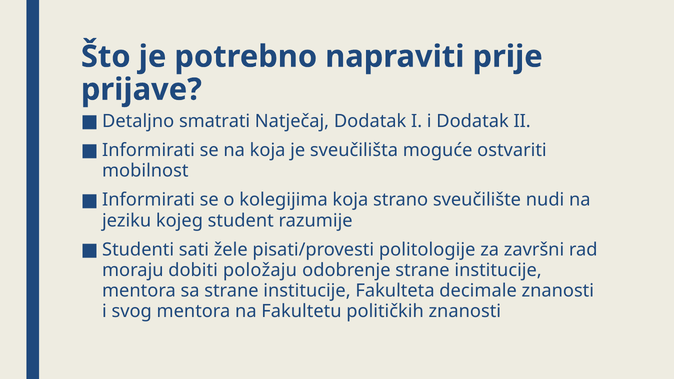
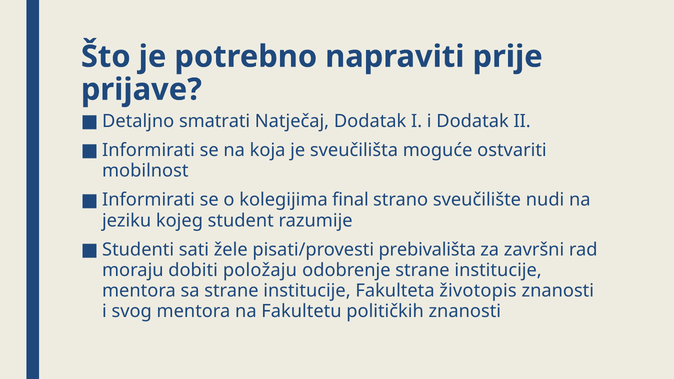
kolegijima koja: koja -> final
politologije: politologije -> prebivališta
decimale: decimale -> životopis
